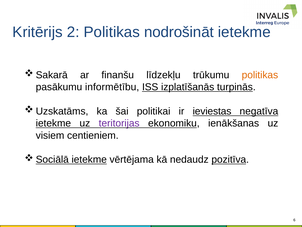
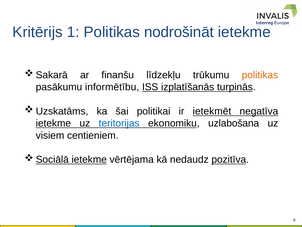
2: 2 -> 1
ieviestas: ieviestas -> ietekmēt
teritorijas colour: purple -> blue
ienākšanas: ienākšanas -> uzlabošana
